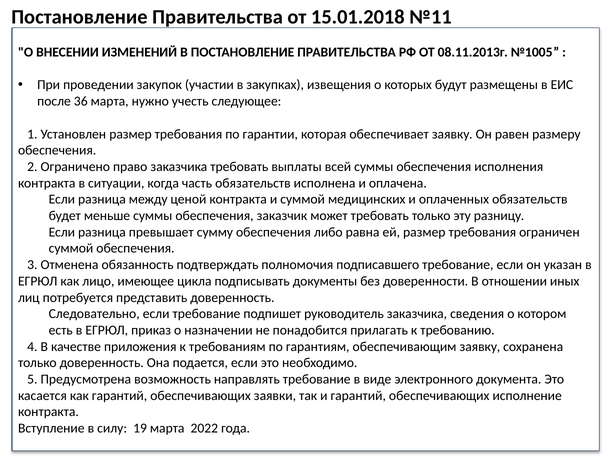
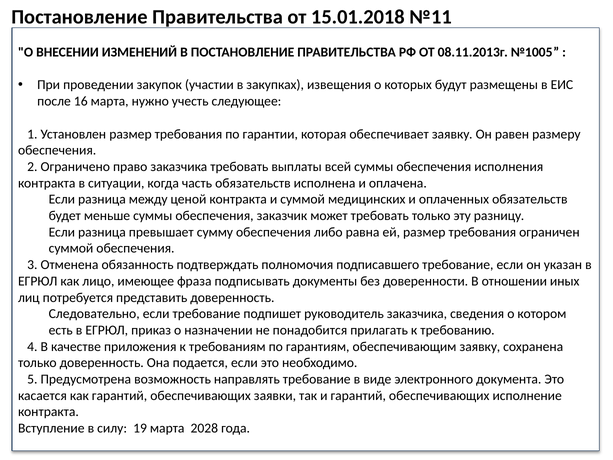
36: 36 -> 16
цикла: цикла -> фраза
2022: 2022 -> 2028
